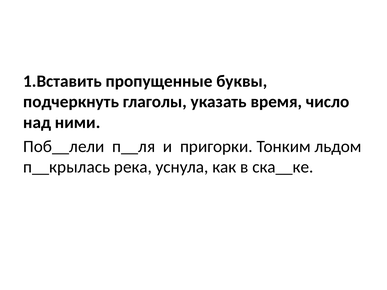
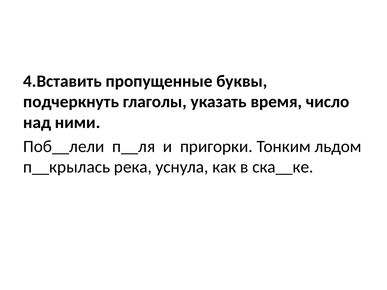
1.Вставить: 1.Вставить -> 4.Вставить
